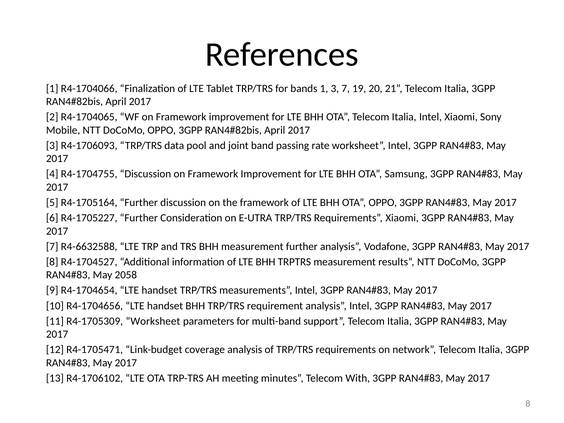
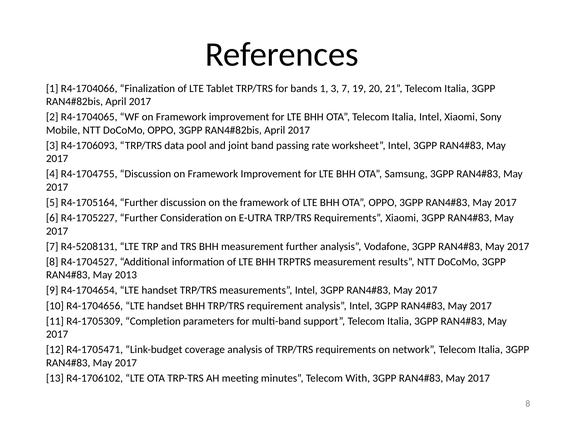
R4-6632588: R4-6632588 -> R4-5208131
2058: 2058 -> 2013
R4-1705309 Worksheet: Worksheet -> Completion
